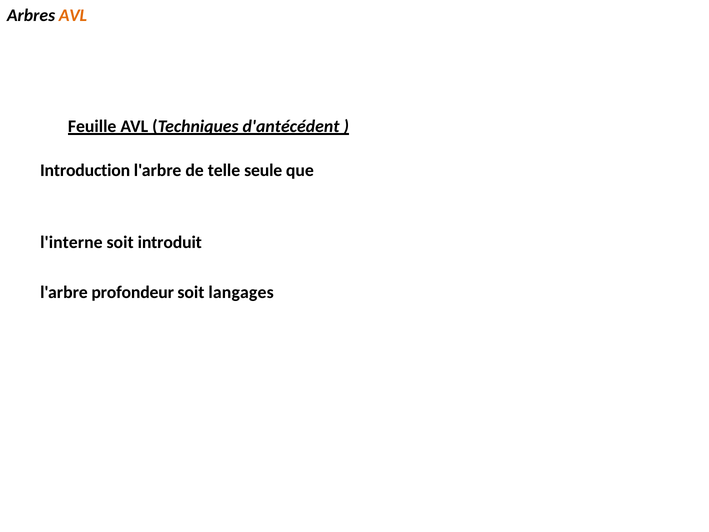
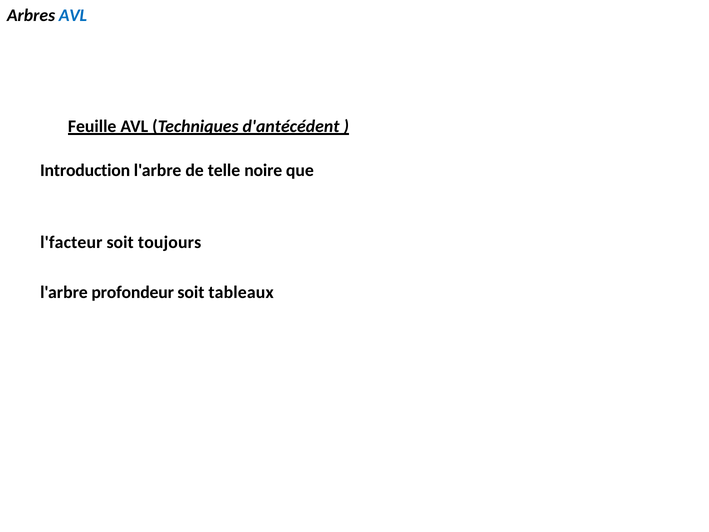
AVL at (73, 15) colour: orange -> blue
seule: seule -> noire
l'interne: l'interne -> l'facteur
introduit: introduit -> toujours
langages: langages -> tableaux
